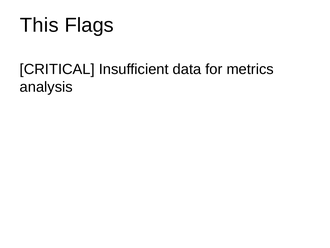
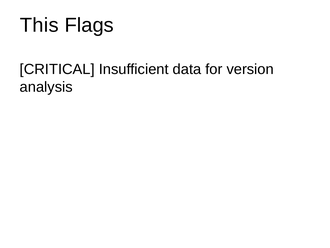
metrics: metrics -> version
